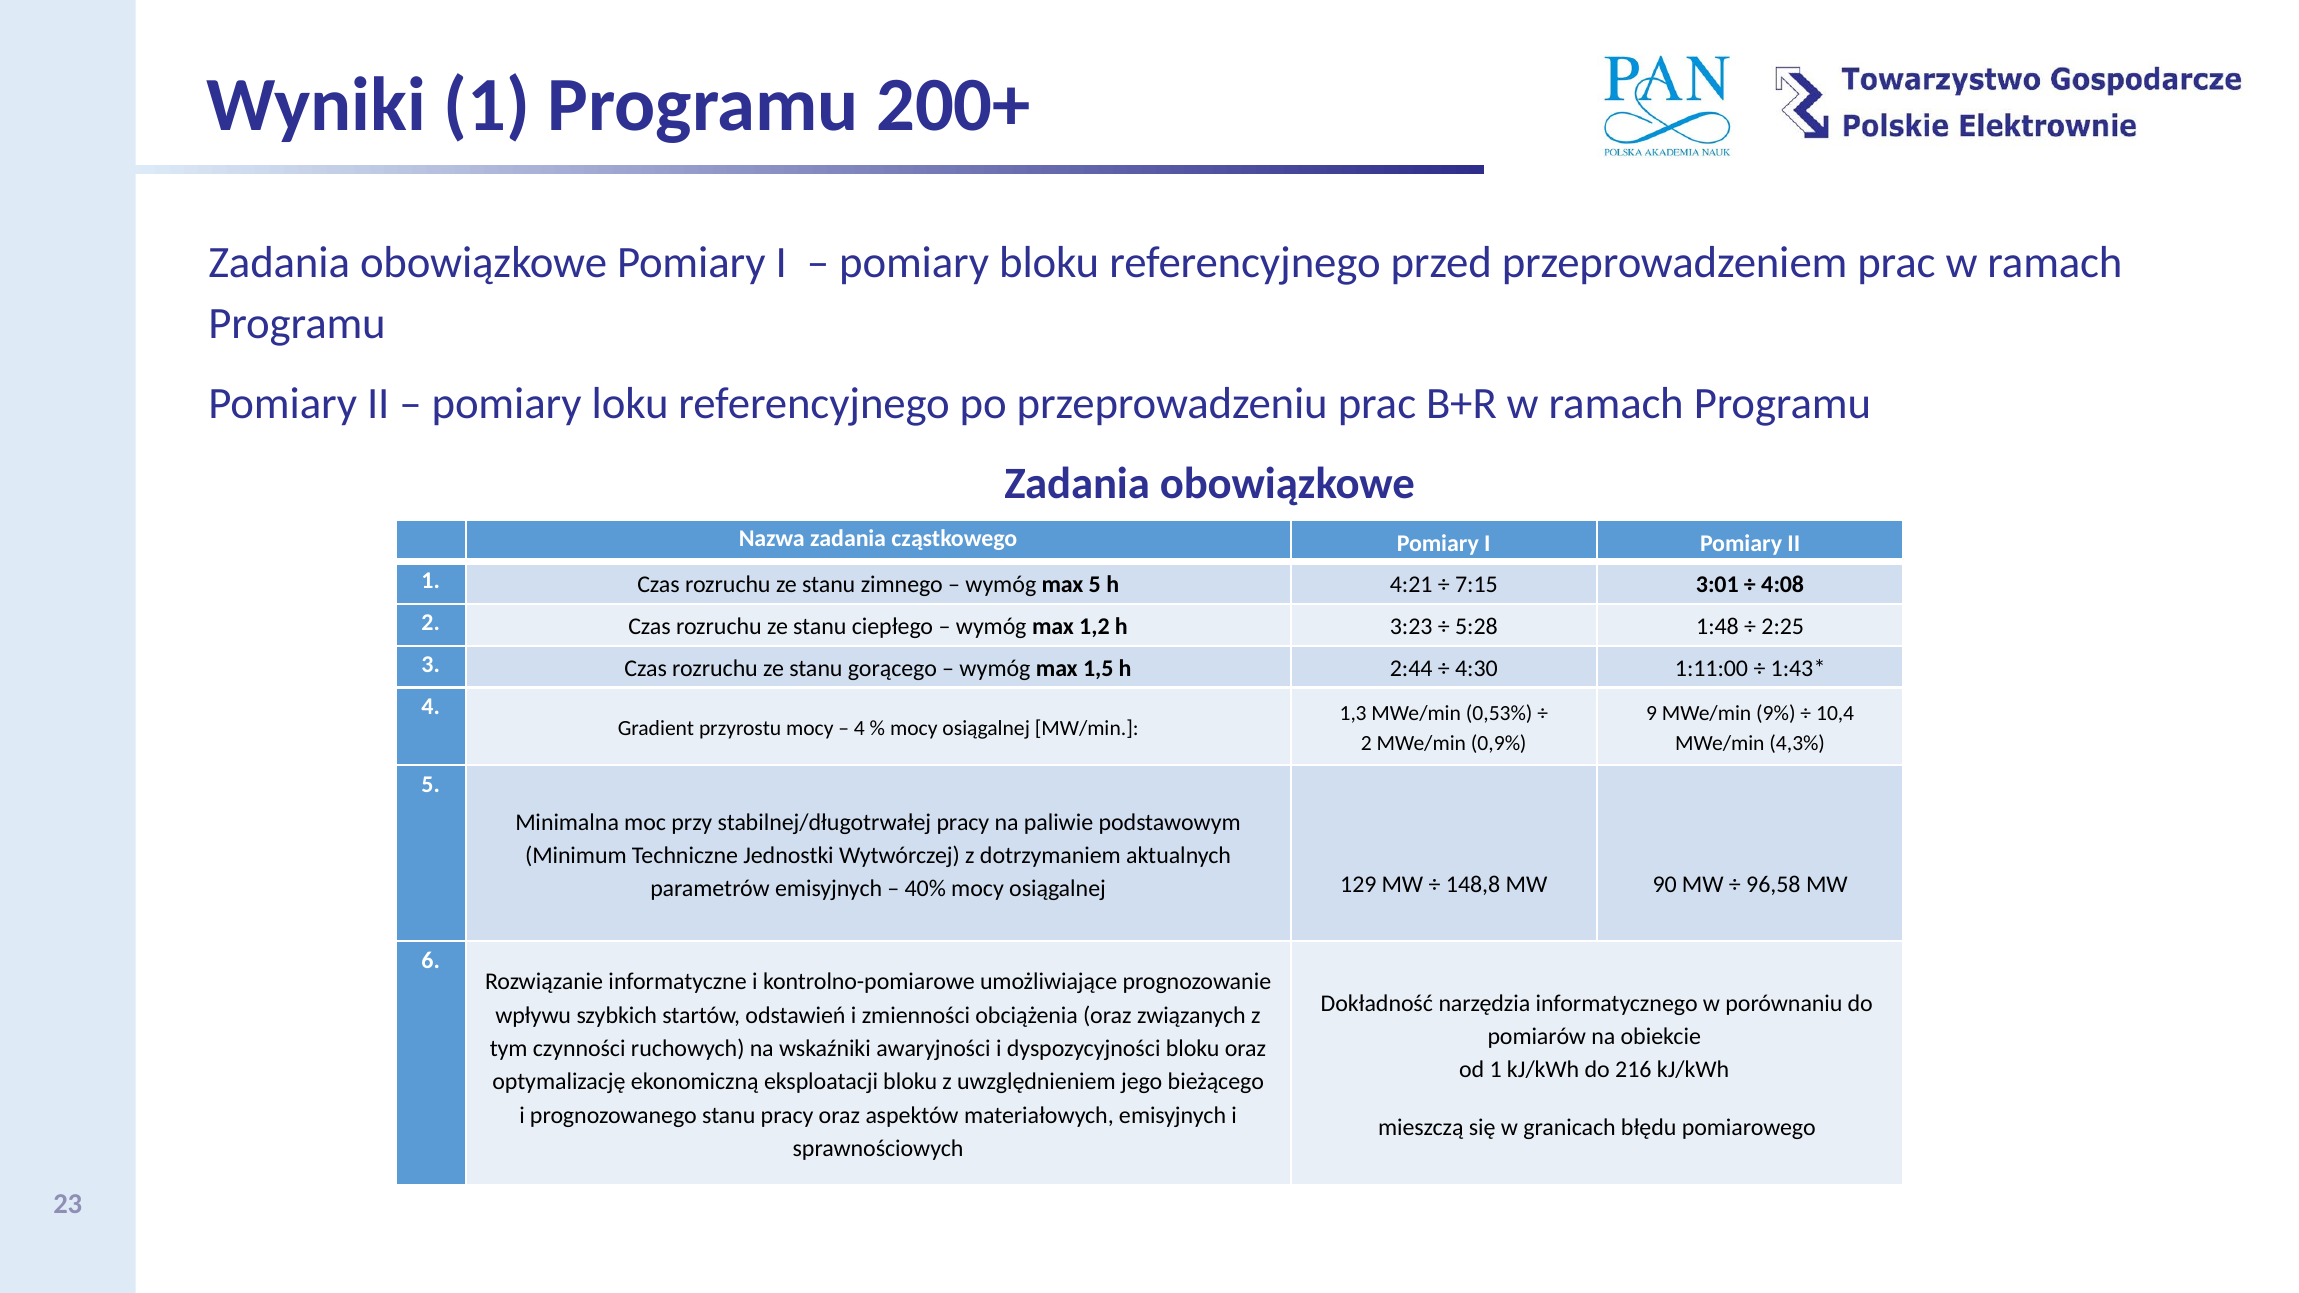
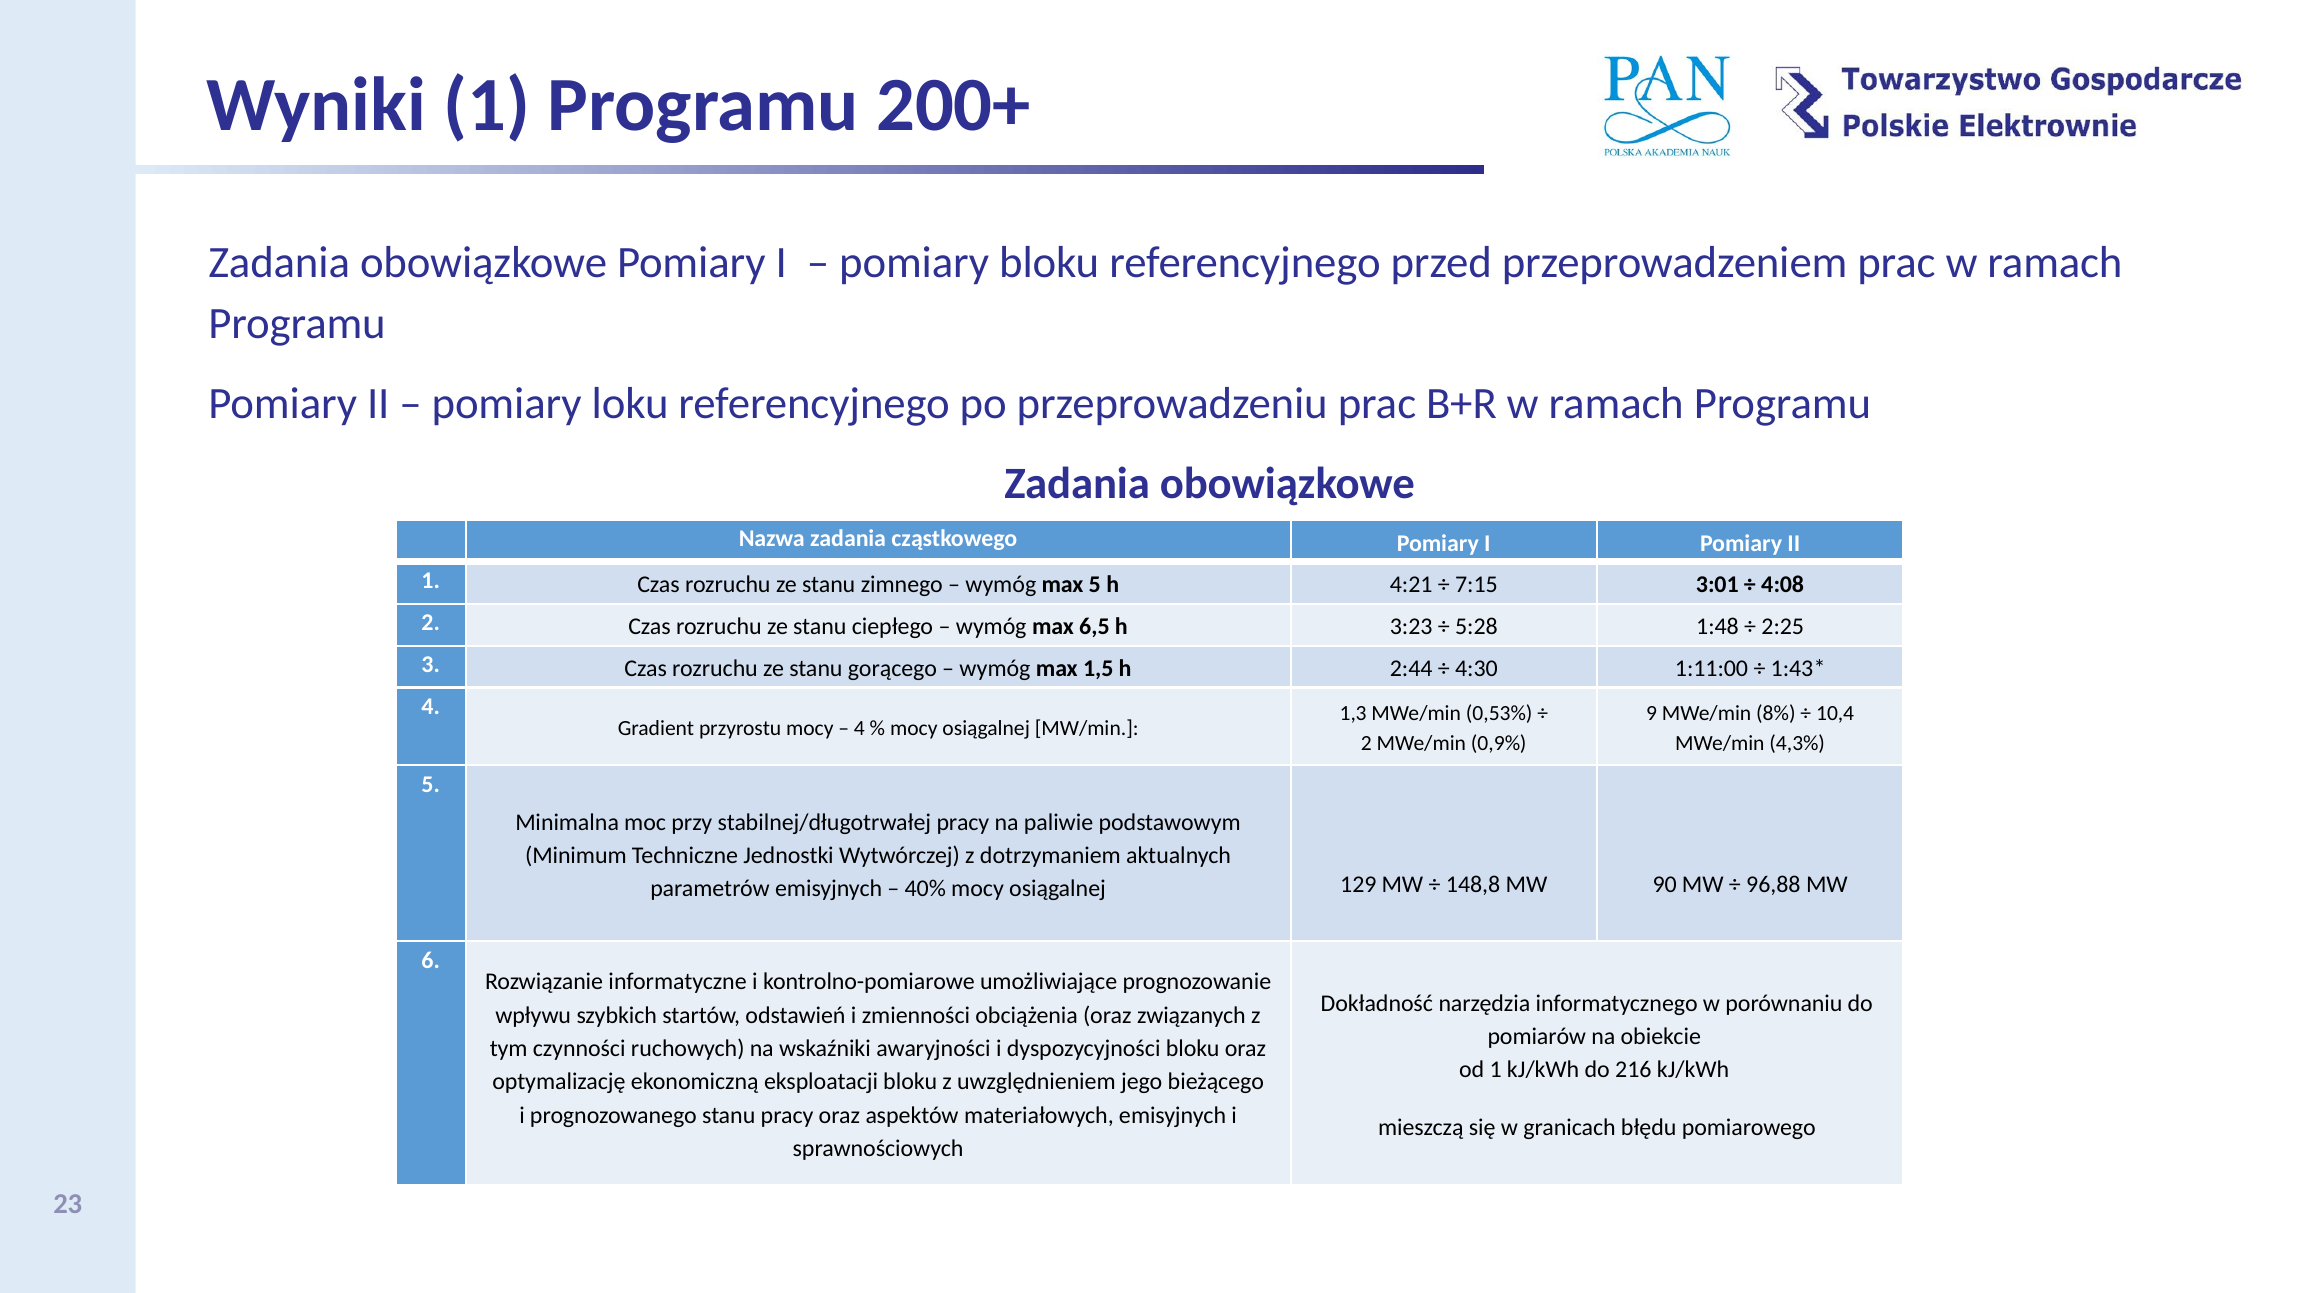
1,2: 1,2 -> 6,5
9%: 9% -> 8%
96,58: 96,58 -> 96,88
